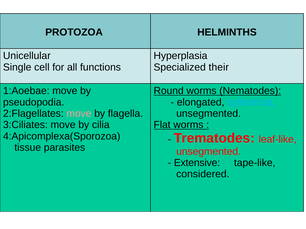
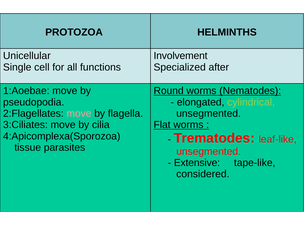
Hyperplasia: Hyperplasia -> Involvement
their: their -> after
cylindrical colour: light blue -> light green
